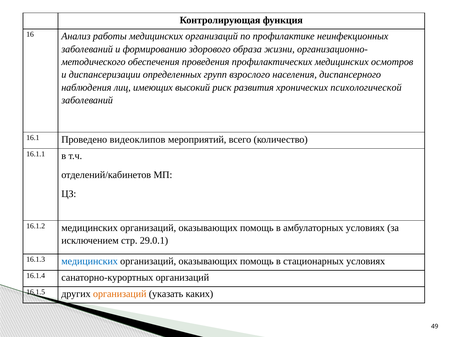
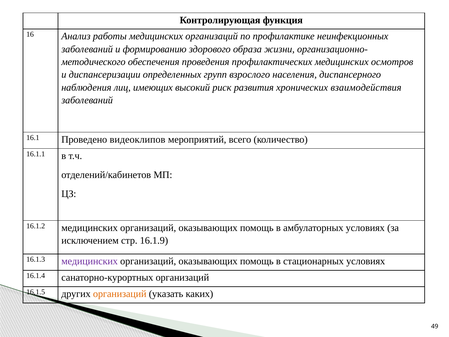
психологической: психологической -> взаимодействия
29.0.1: 29.0.1 -> 16.1.9
медицинских at (90, 261) colour: blue -> purple
